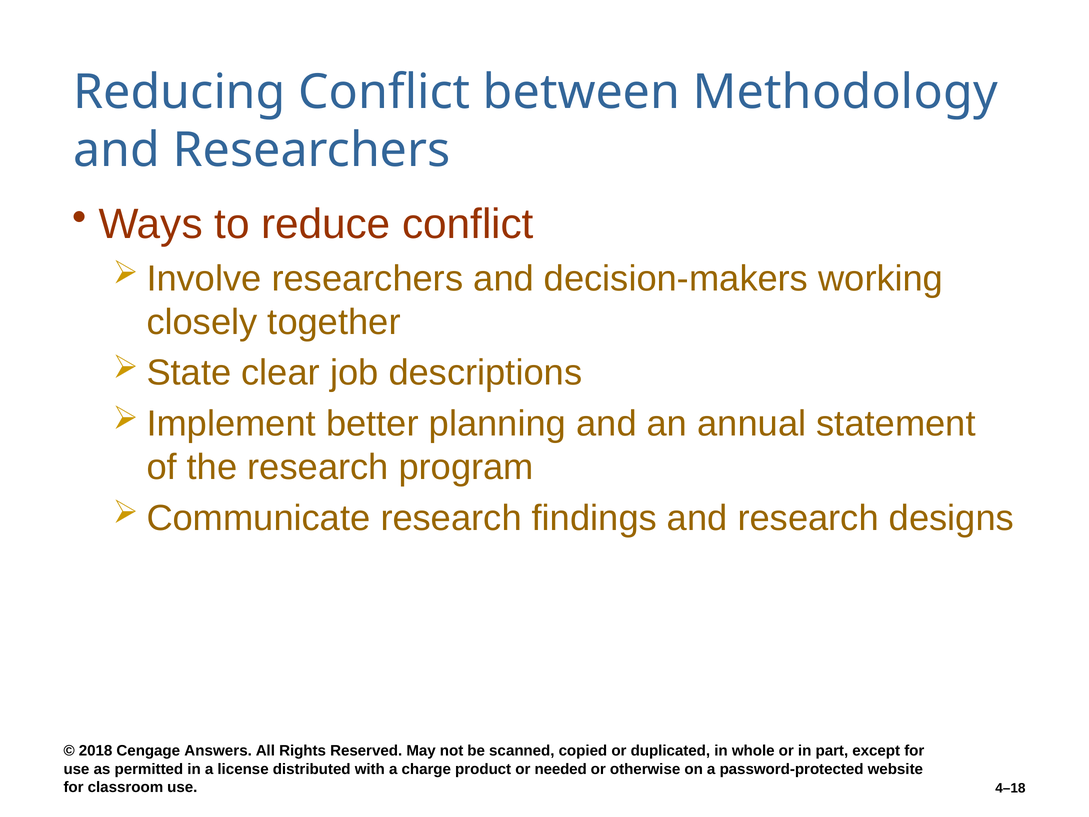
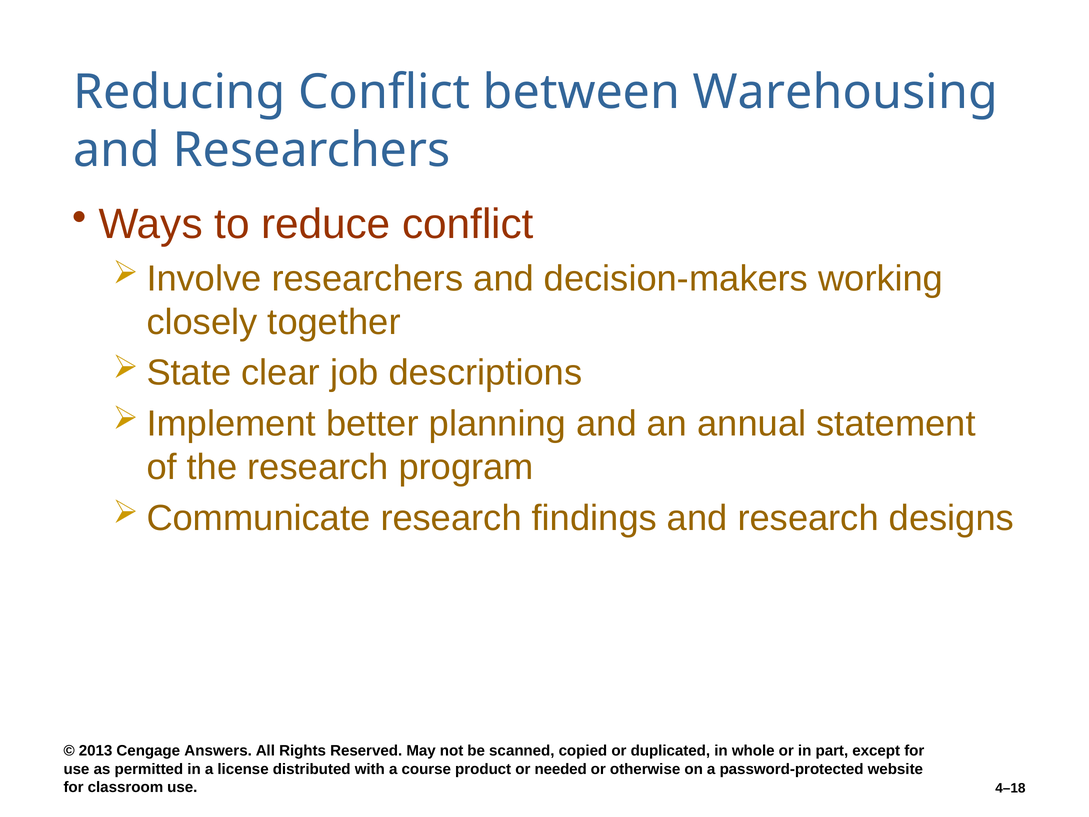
Methodology: Methodology -> Warehousing
2018: 2018 -> 2013
charge: charge -> course
